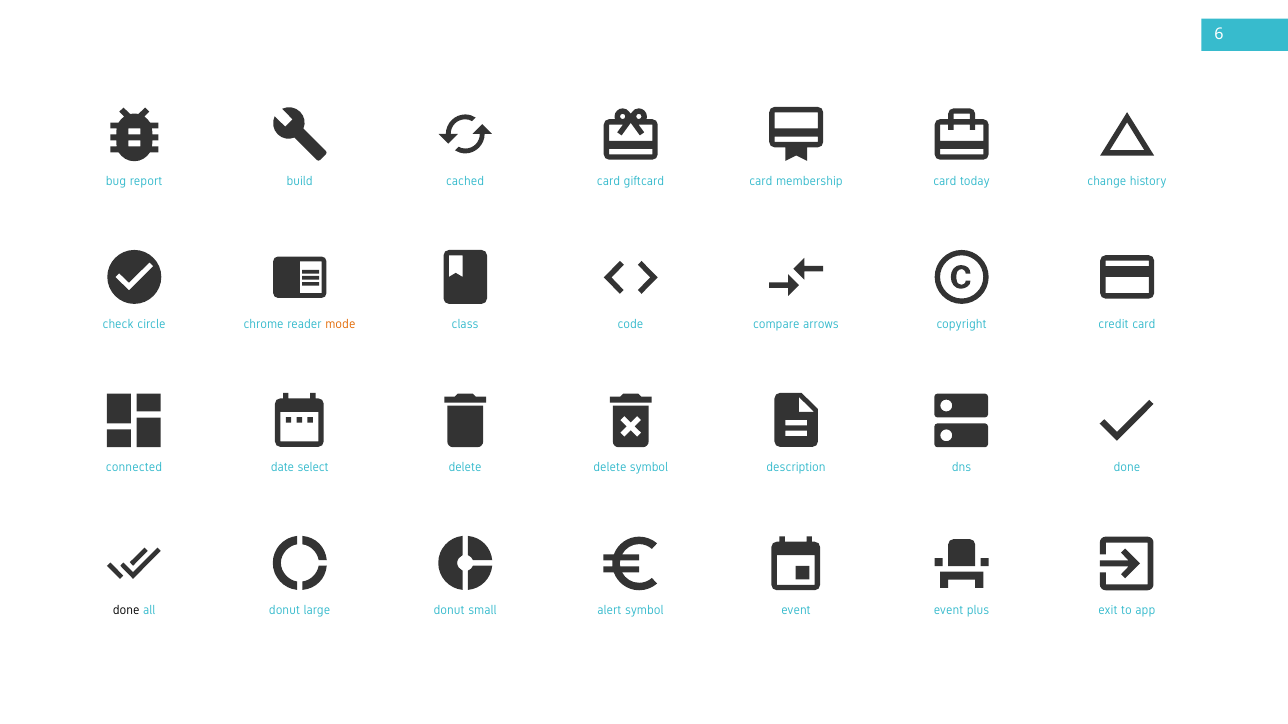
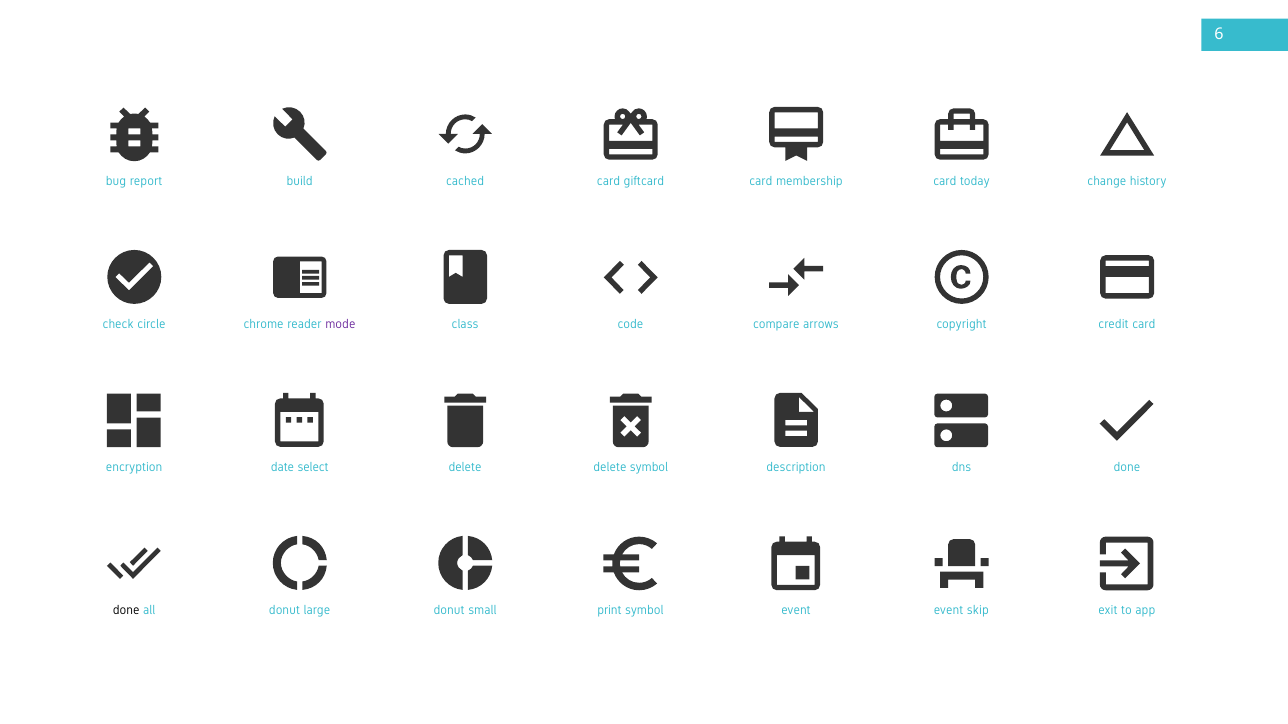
mode colour: orange -> purple
connected: connected -> encryption
alert: alert -> print
plus: plus -> skip
